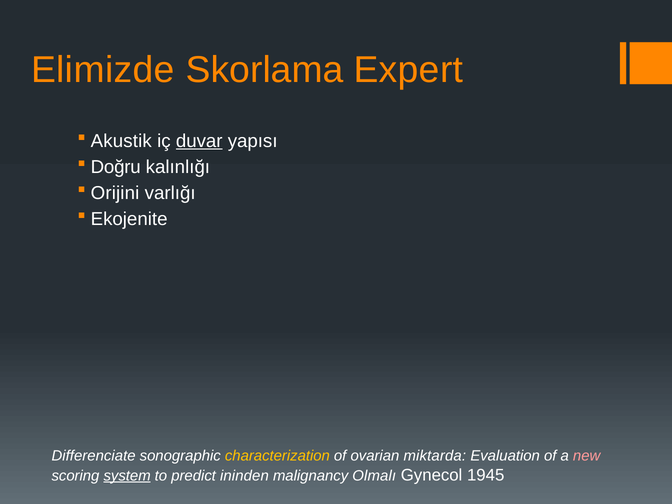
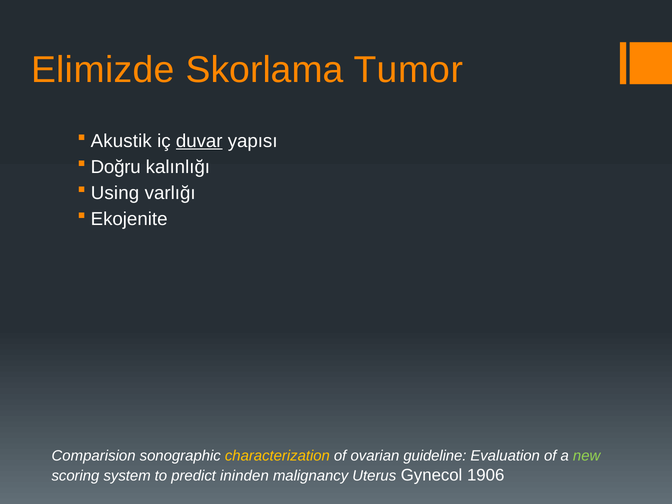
Expert: Expert -> Tumor
Orijini: Orijini -> Using
Differenciate: Differenciate -> Comparision
miktarda: miktarda -> guideline
new colour: pink -> light green
system underline: present -> none
Olmalı: Olmalı -> Uterus
1945: 1945 -> 1906
